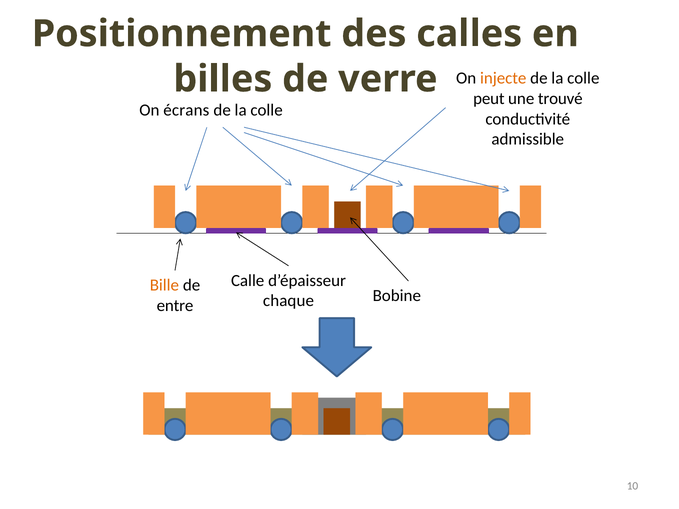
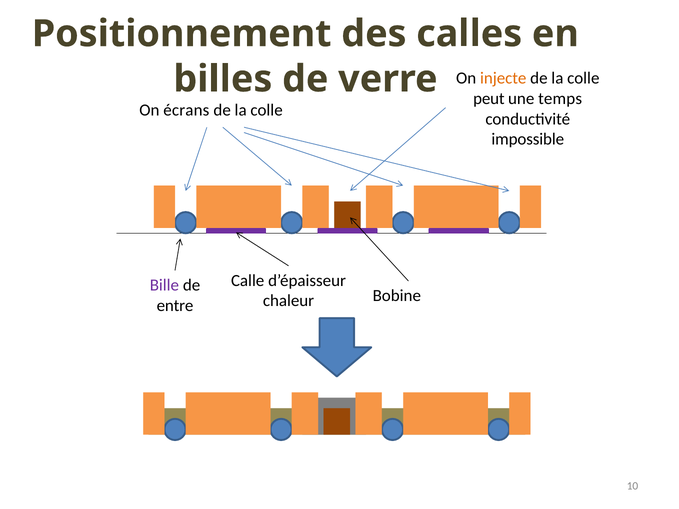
trouvé: trouvé -> temps
admissible: admissible -> impossible
Bille colour: orange -> purple
chaque: chaque -> chaleur
